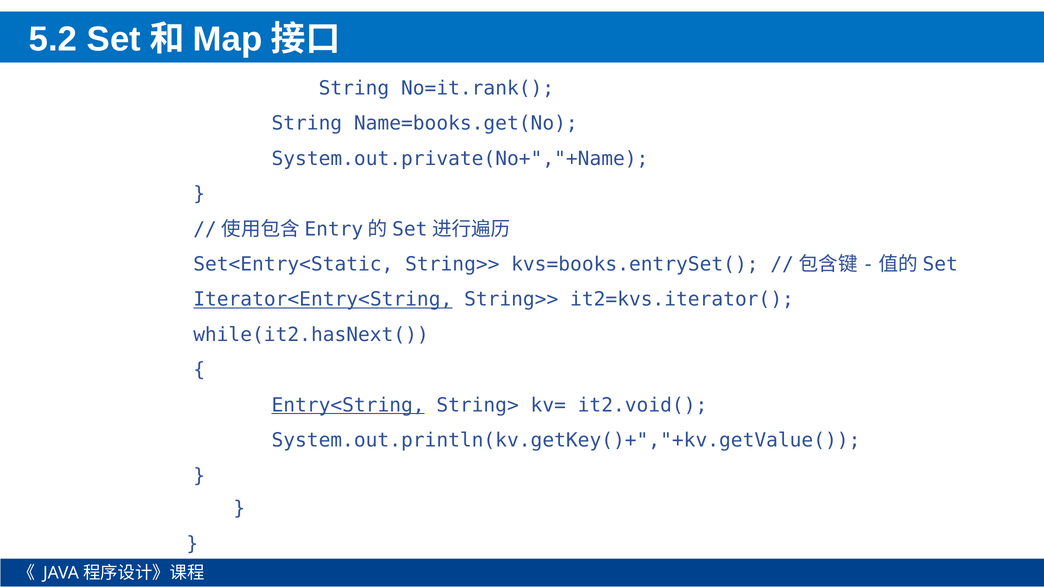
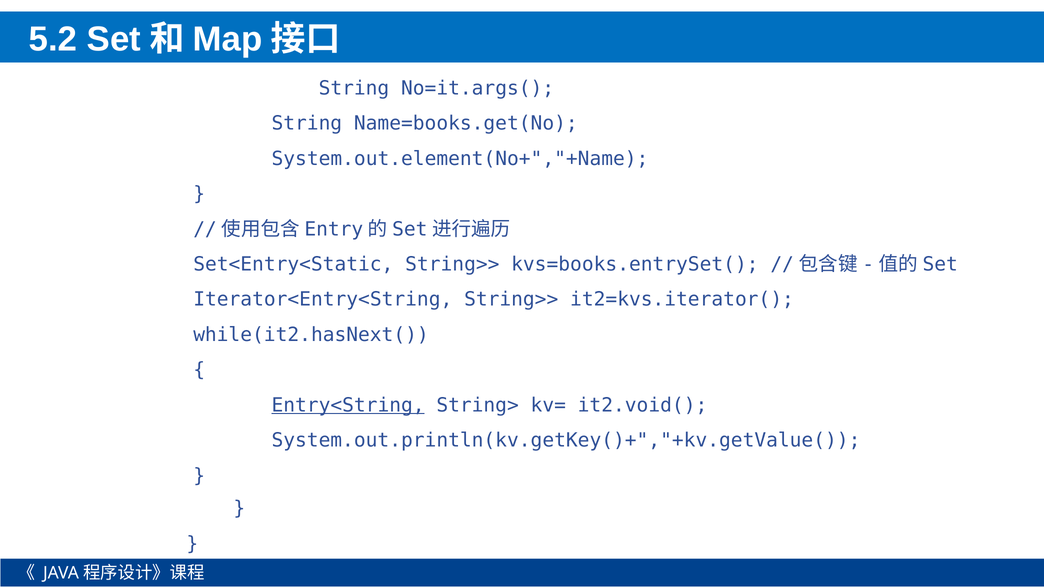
No=it.rank(: No=it.rank( -> No=it.args(
System.out.private(No+","+Name: System.out.private(No+","+Name -> System.out.element(No+","+Name
Iterator<Entry<String underline: present -> none
